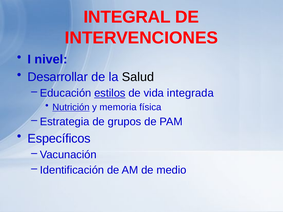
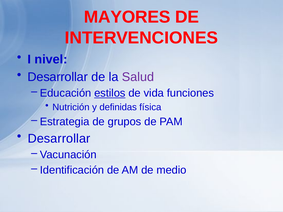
INTEGRAL: INTEGRAL -> MAYORES
Salud colour: black -> purple
integrada: integrada -> funciones
Nutrición underline: present -> none
memoria: memoria -> definidas
Específicos at (59, 139): Específicos -> Desarrollar
